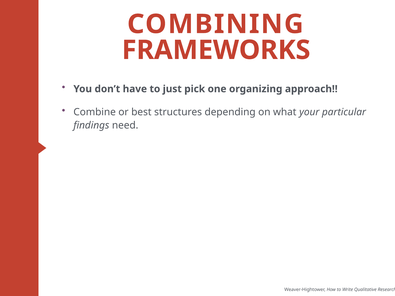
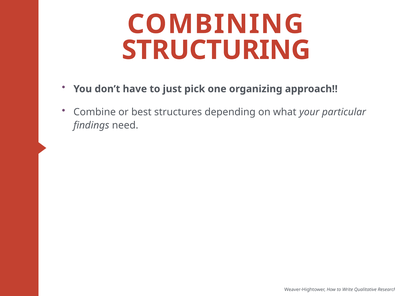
FRAMEWORKS: FRAMEWORKS -> STRUCTURING
